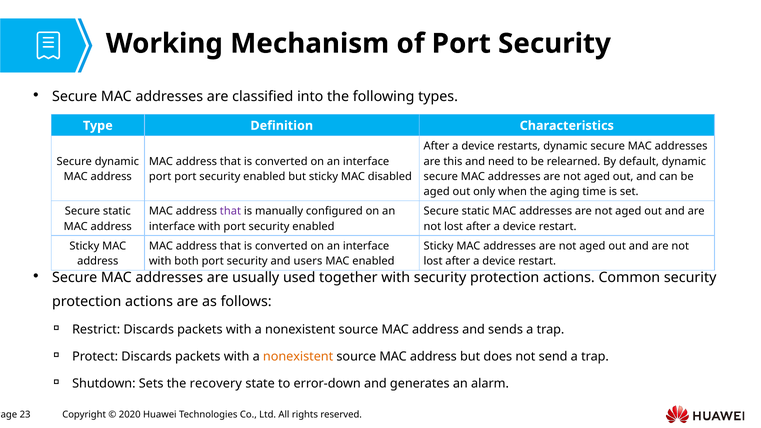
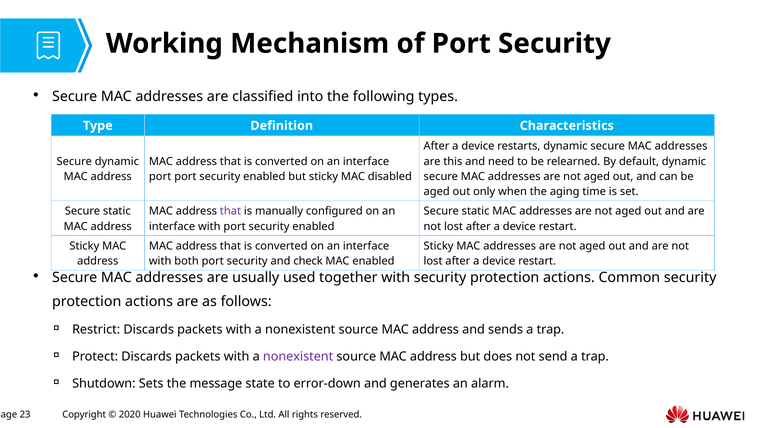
users: users -> check
nonexistent at (298, 357) colour: orange -> purple
recovery: recovery -> message
